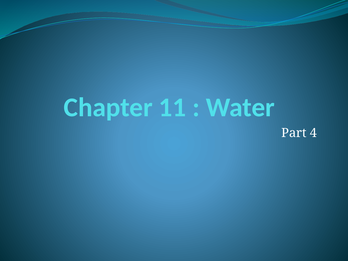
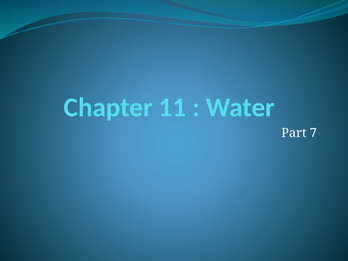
4: 4 -> 7
